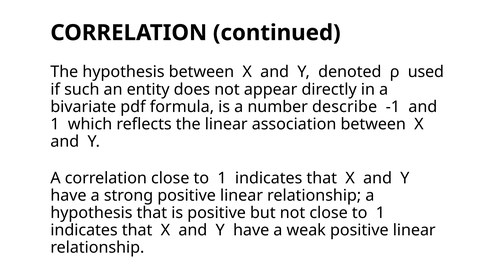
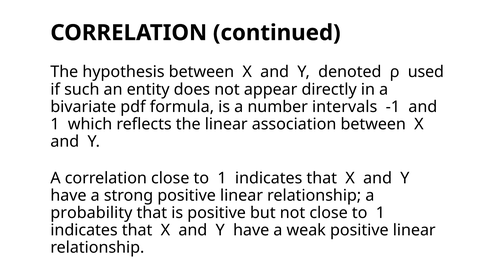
describe: describe -> intervals
hypothesis at (91, 213): hypothesis -> probability
